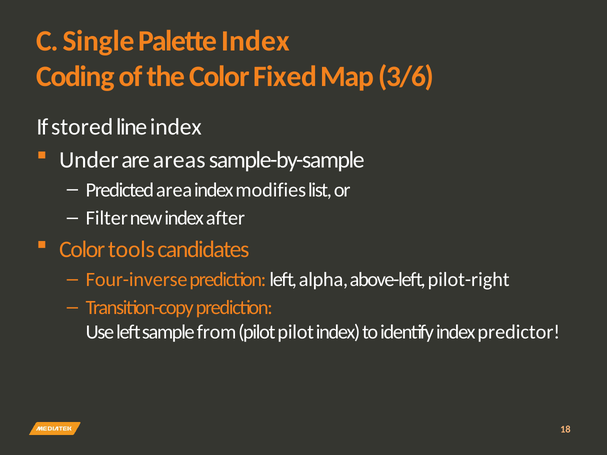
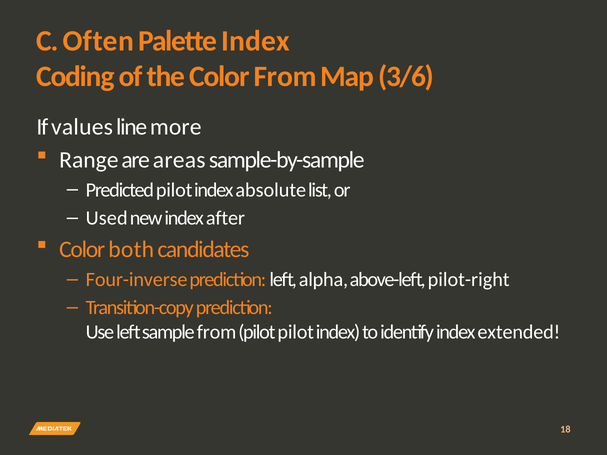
Single: Single -> Often
Color Fixed: Fixed -> From
stored: stored -> values
line index: index -> more
Under: Under -> Range
Predicted area: area -> pilot
modifies: modifies -> absolute
Filter: Filter -> Used
tools: tools -> both
predictor: predictor -> extended
